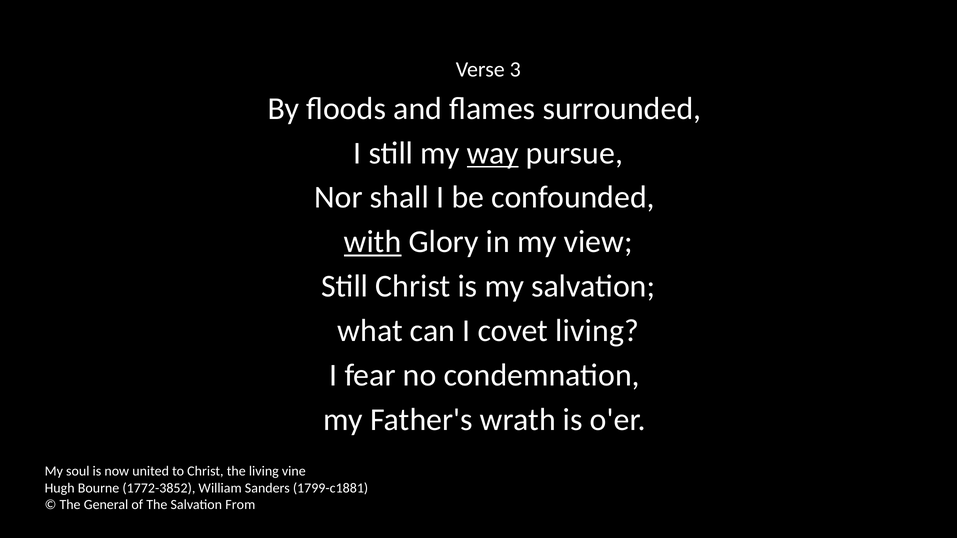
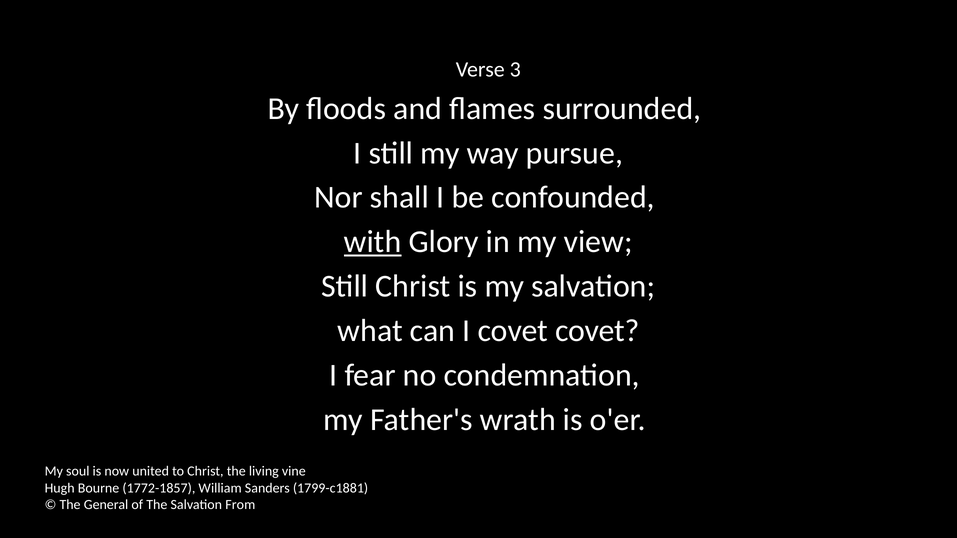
way underline: present -> none
covet living: living -> covet
1772-3852: 1772-3852 -> 1772-1857
